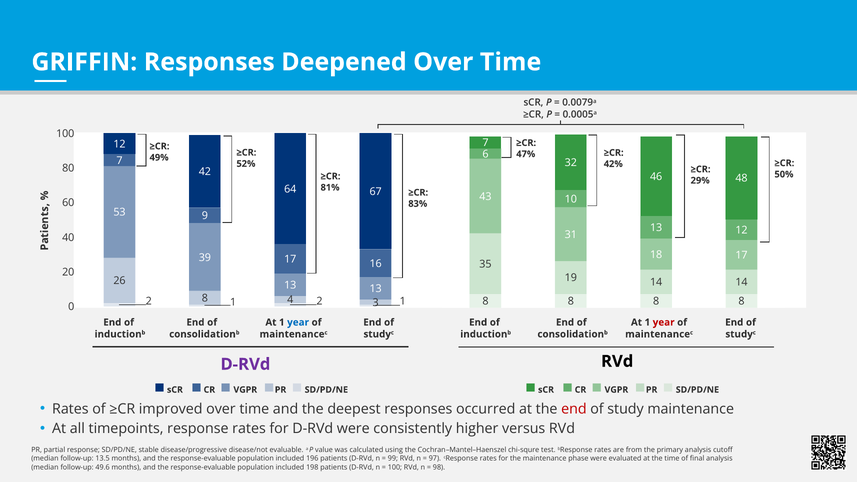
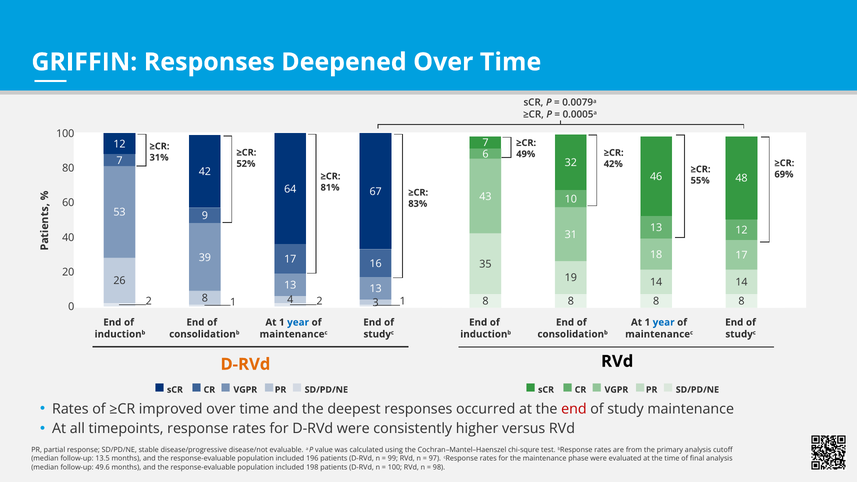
47%: 47% -> 49%
49%: 49% -> 31%
50%: 50% -> 69%
29%: 29% -> 55%
year at (664, 322) colour: red -> blue
D-RVd at (245, 364) colour: purple -> orange
